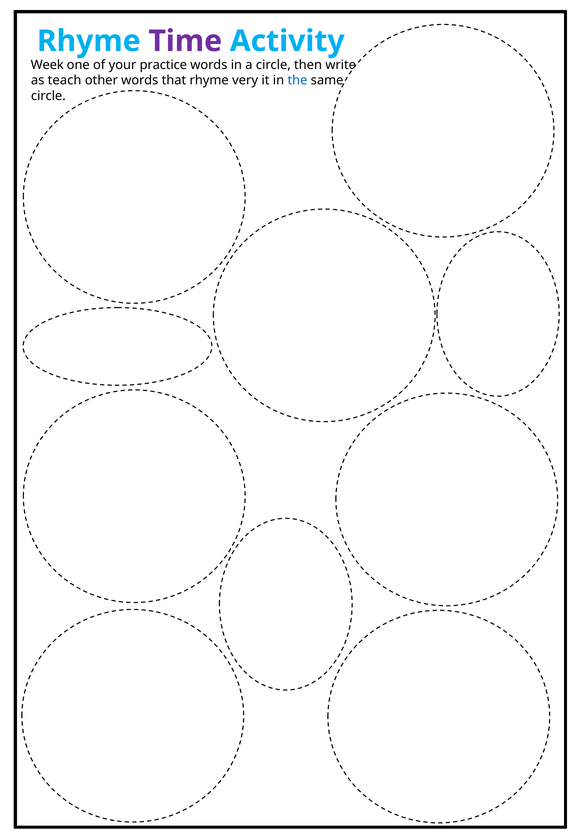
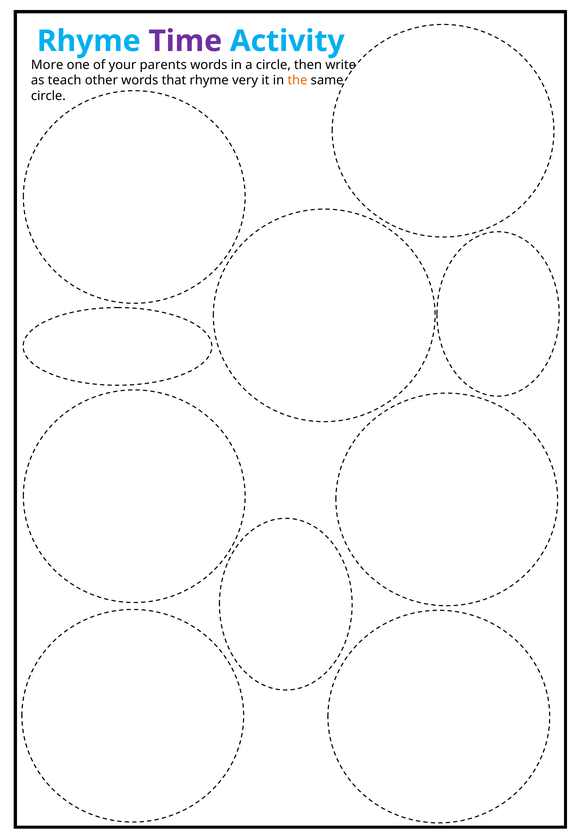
Week: Week -> More
practice: practice -> parents
the colour: blue -> orange
